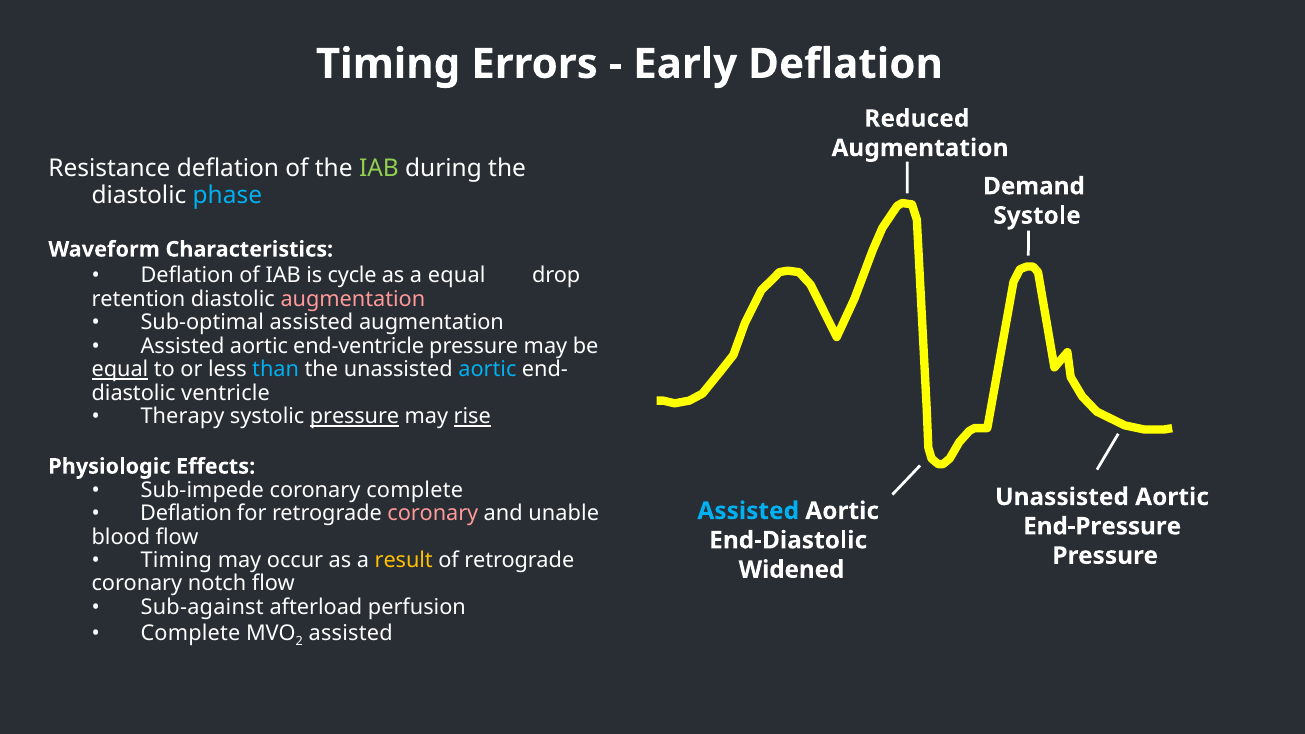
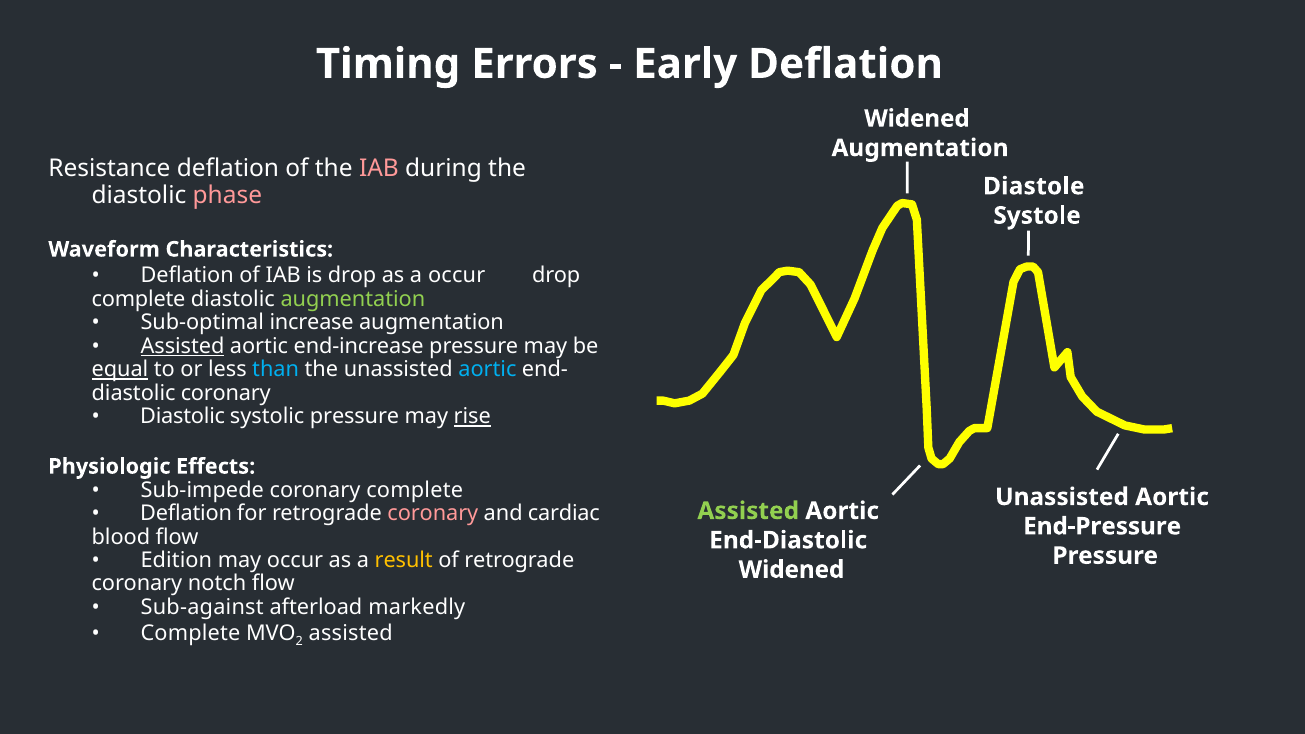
Reduced at (917, 119): Reduced -> Widened
IAB at (379, 169) colour: light green -> pink
Demand: Demand -> Diastole
phase colour: light blue -> pink
is cycle: cycle -> drop
a equal: equal -> occur
retention at (139, 299): retention -> complete
augmentation at (353, 299) colour: pink -> light green
Sub-optimal assisted: assisted -> increase
Assisted at (183, 346) underline: none -> present
end-ventricle: end-ventricle -> end-increase
diastolic ventricle: ventricle -> coronary
Therapy at (182, 417): Therapy -> Diastolic
pressure at (355, 417) underline: present -> none
Assisted at (748, 511) colour: light blue -> light green
unable: unable -> cardiac
Timing at (176, 560): Timing -> Edition
perfusion: perfusion -> markedly
